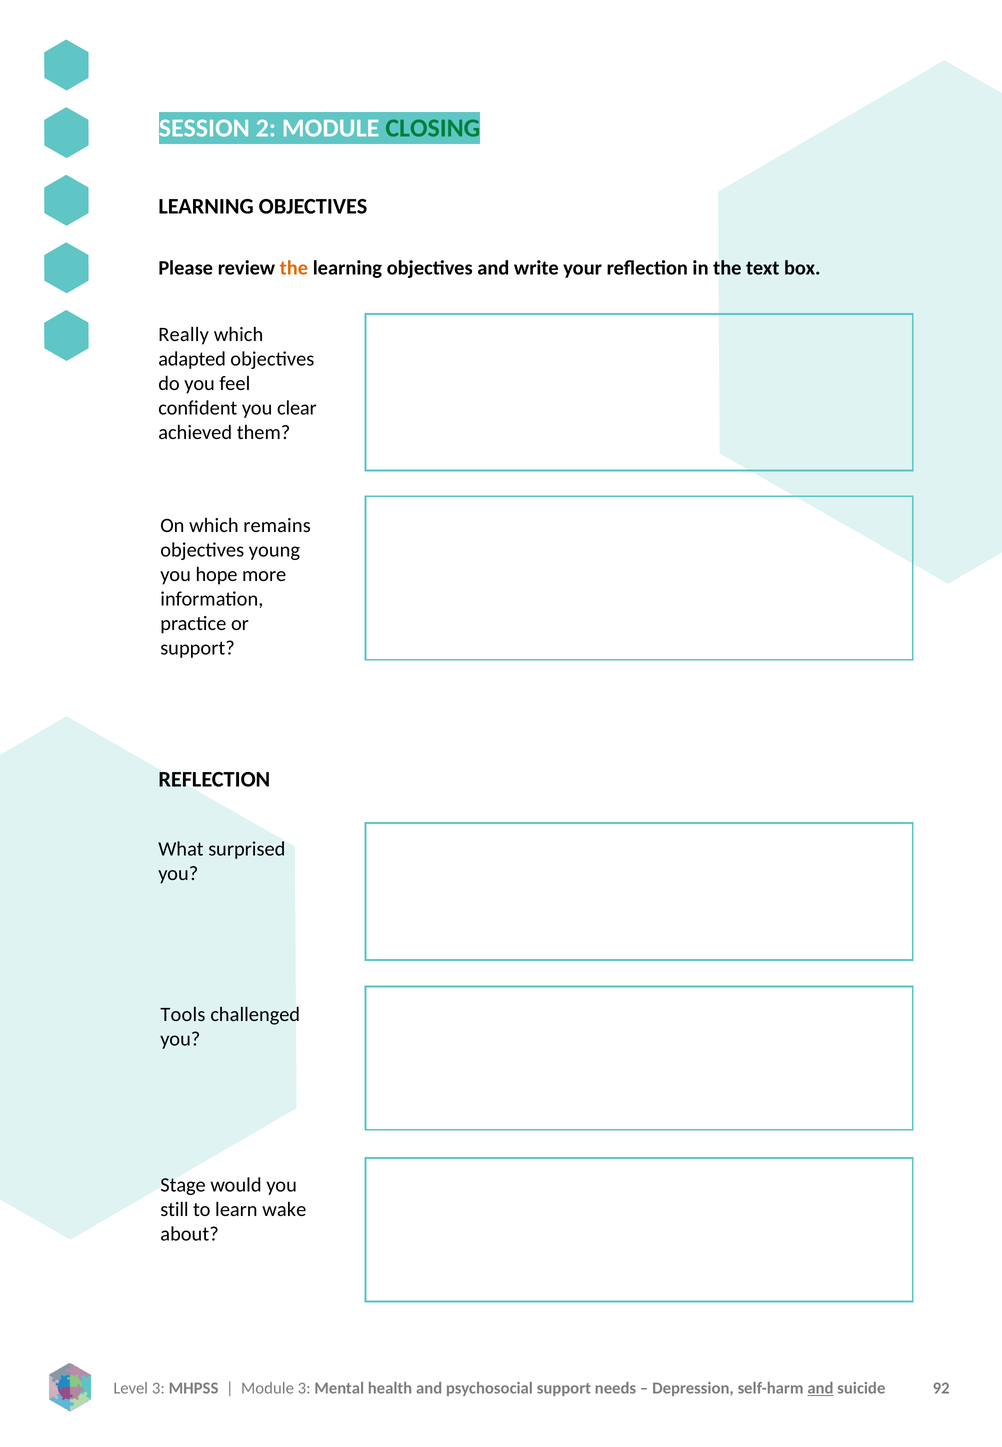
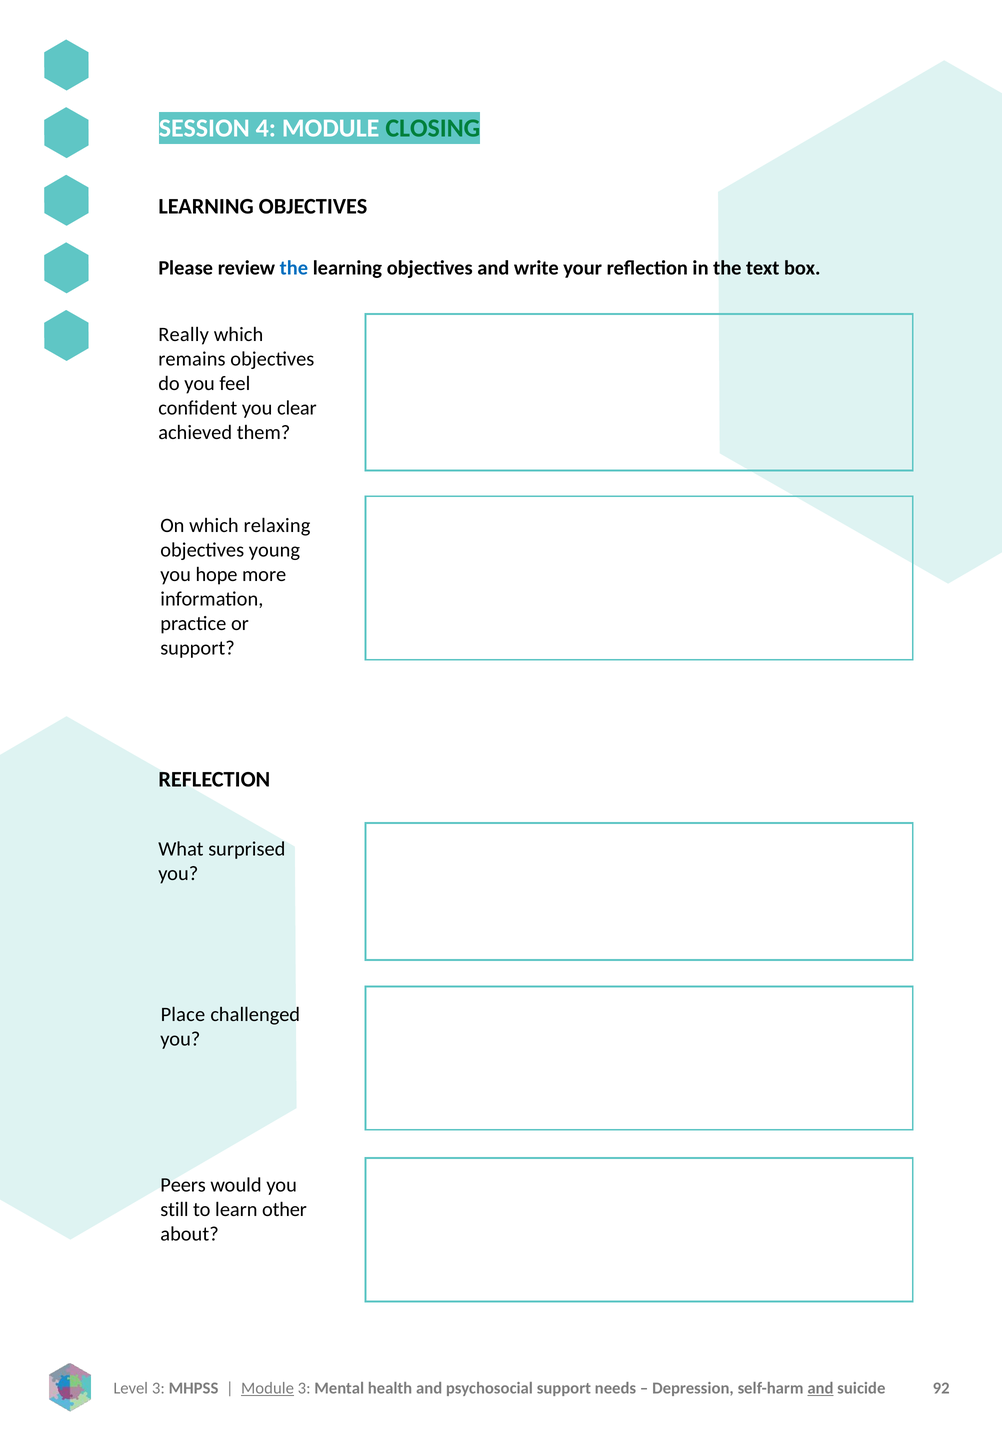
2: 2 -> 4
the at (294, 268) colour: orange -> blue
adapted: adapted -> remains
remains: remains -> relaxing
Tools: Tools -> Place
Stage: Stage -> Peers
wake: wake -> other
Module at (268, 1389) underline: none -> present
